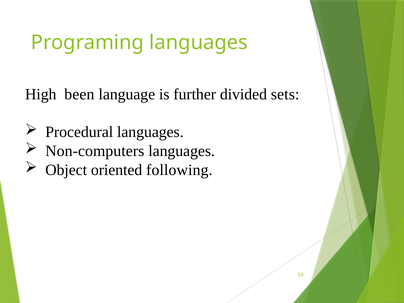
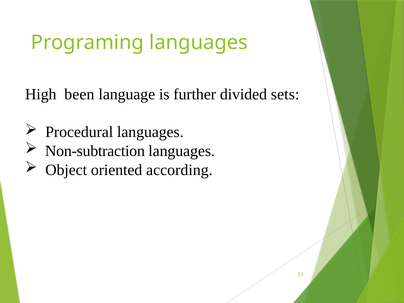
Non-computers: Non-computers -> Non-subtraction
following: following -> according
